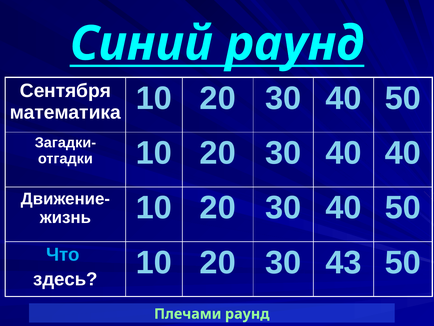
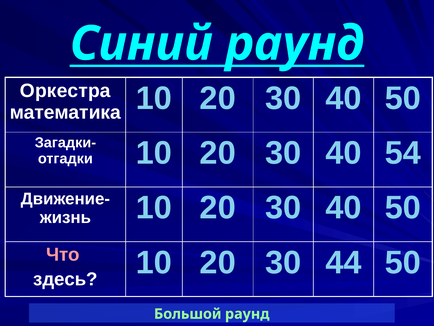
Сентября: Сентября -> Оркестра
40 40: 40 -> 54
Что colour: light blue -> pink
43: 43 -> 44
Плечами: Плечами -> Большой
